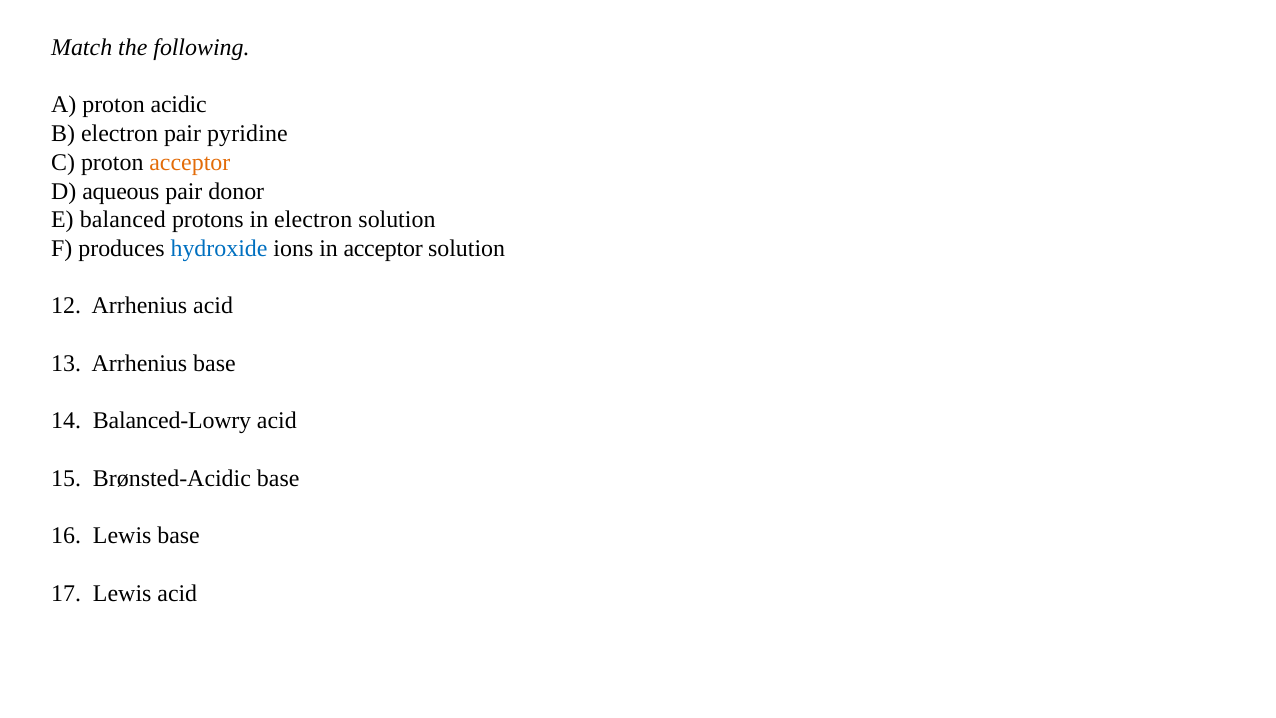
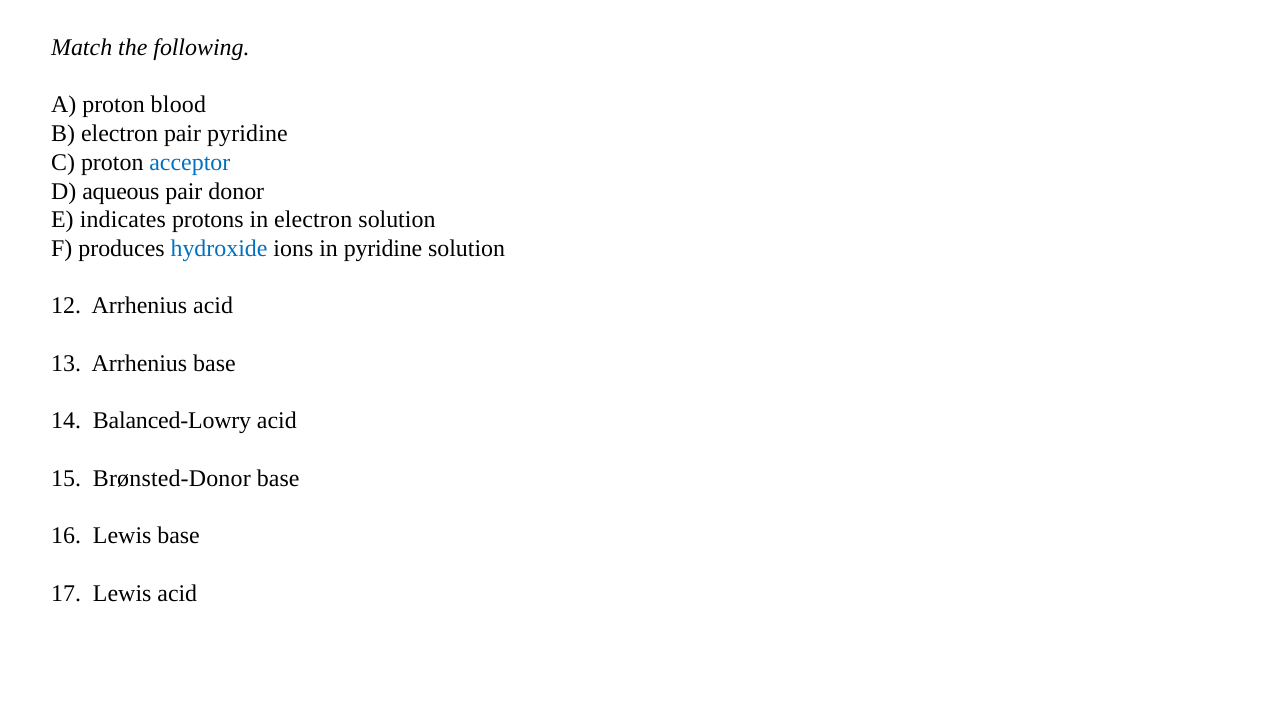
acidic: acidic -> blood
acceptor at (190, 162) colour: orange -> blue
balanced: balanced -> indicates
in acceptor: acceptor -> pyridine
Brønsted-Acidic: Brønsted-Acidic -> Brønsted-Donor
